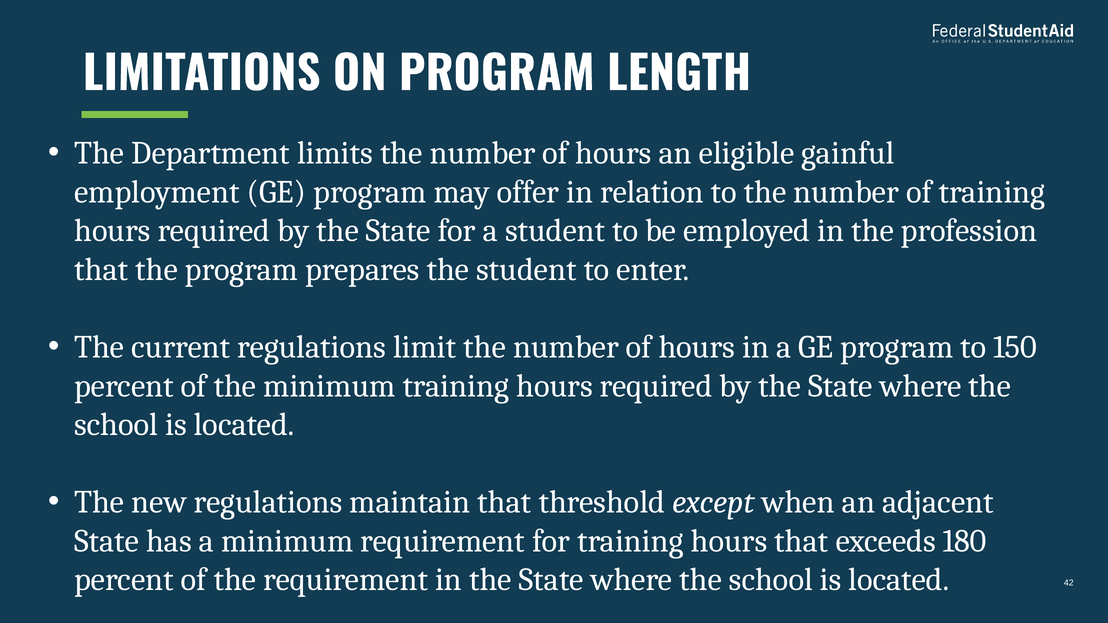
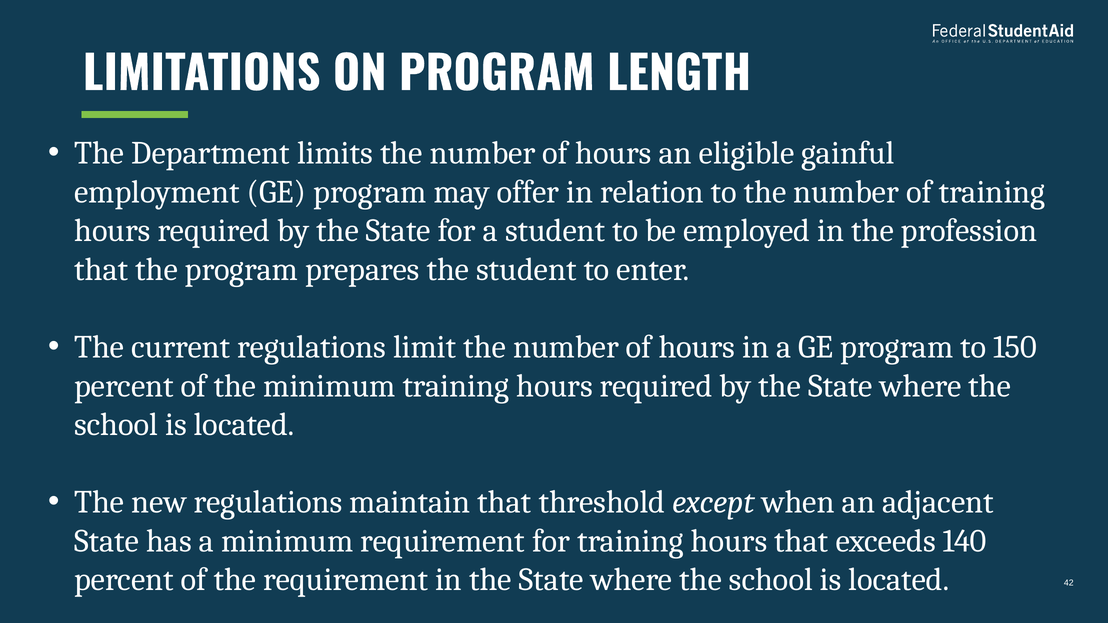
180: 180 -> 140
